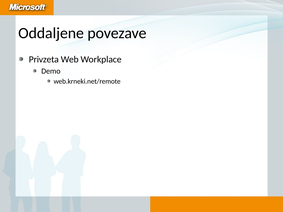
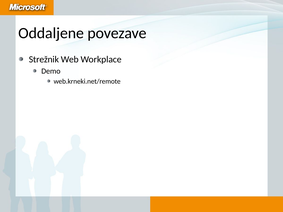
Privzeta: Privzeta -> Strežnik
